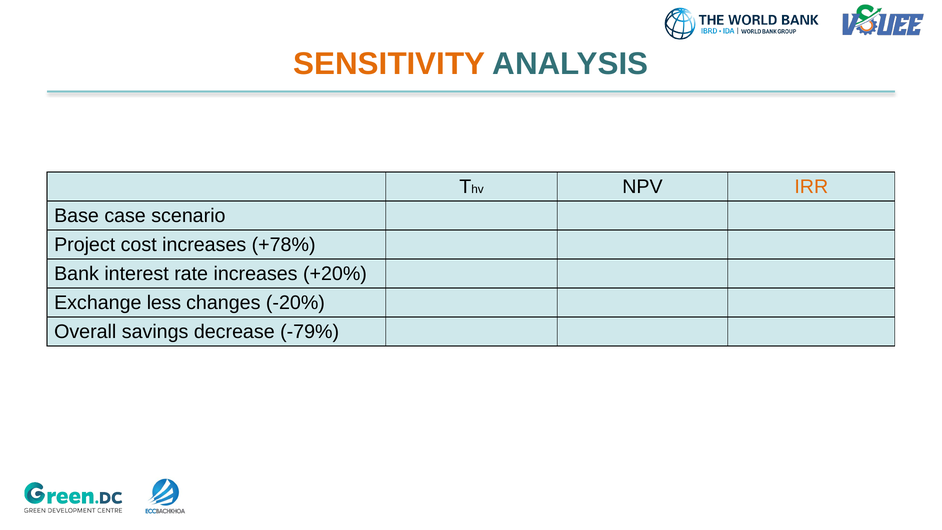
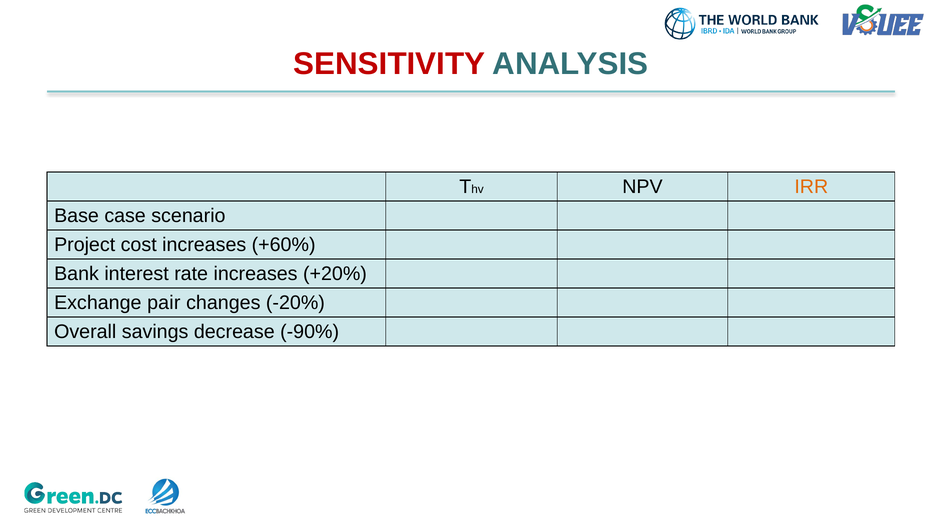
SENSITIVITY colour: orange -> red
+78%: +78% -> +60%
less: less -> pair
-79%: -79% -> -90%
